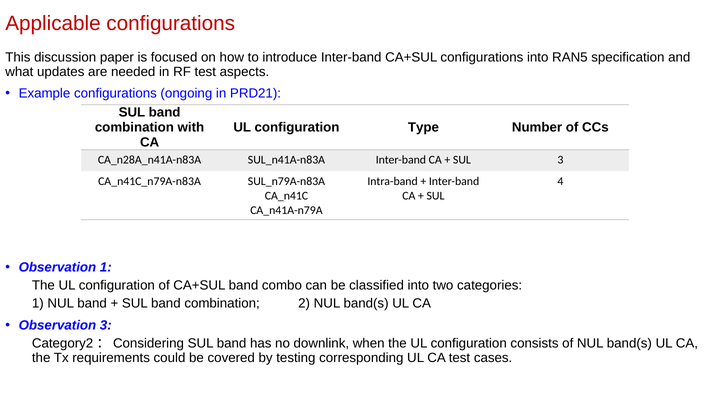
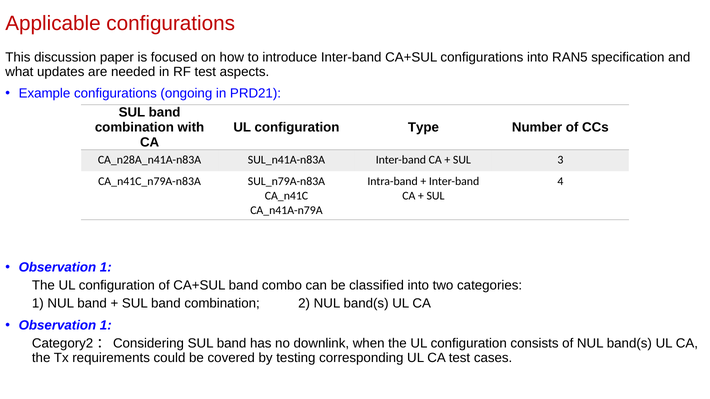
3 at (106, 326): 3 -> 1
